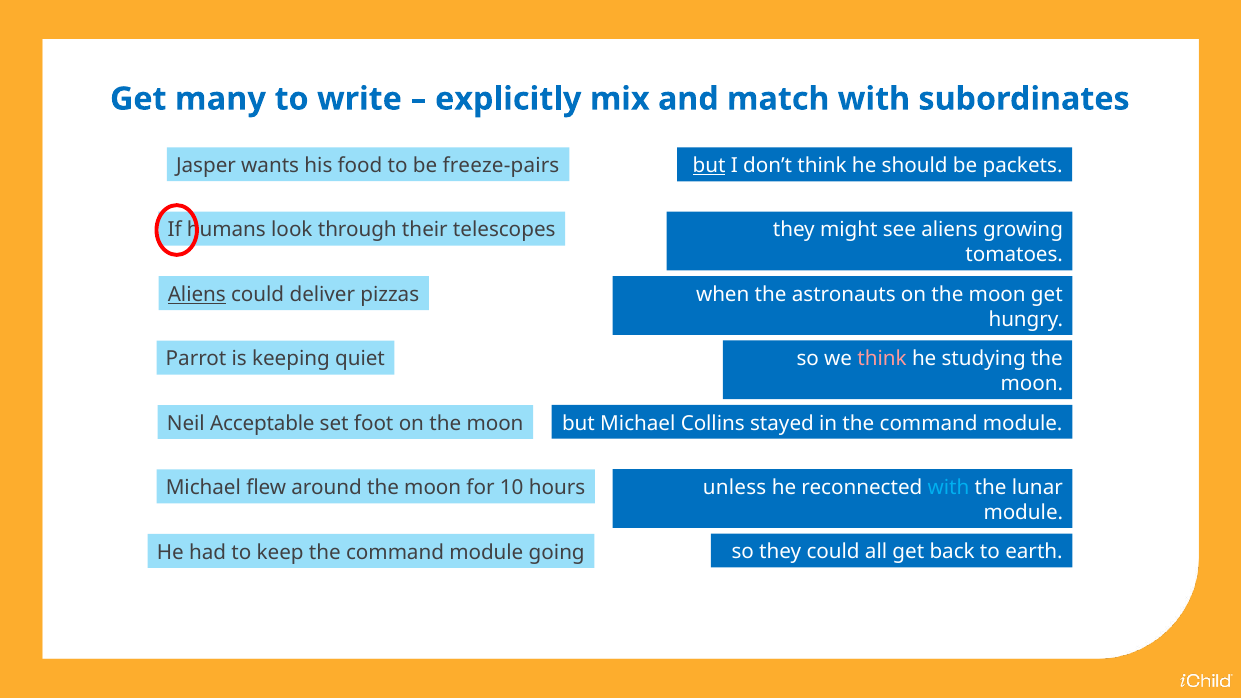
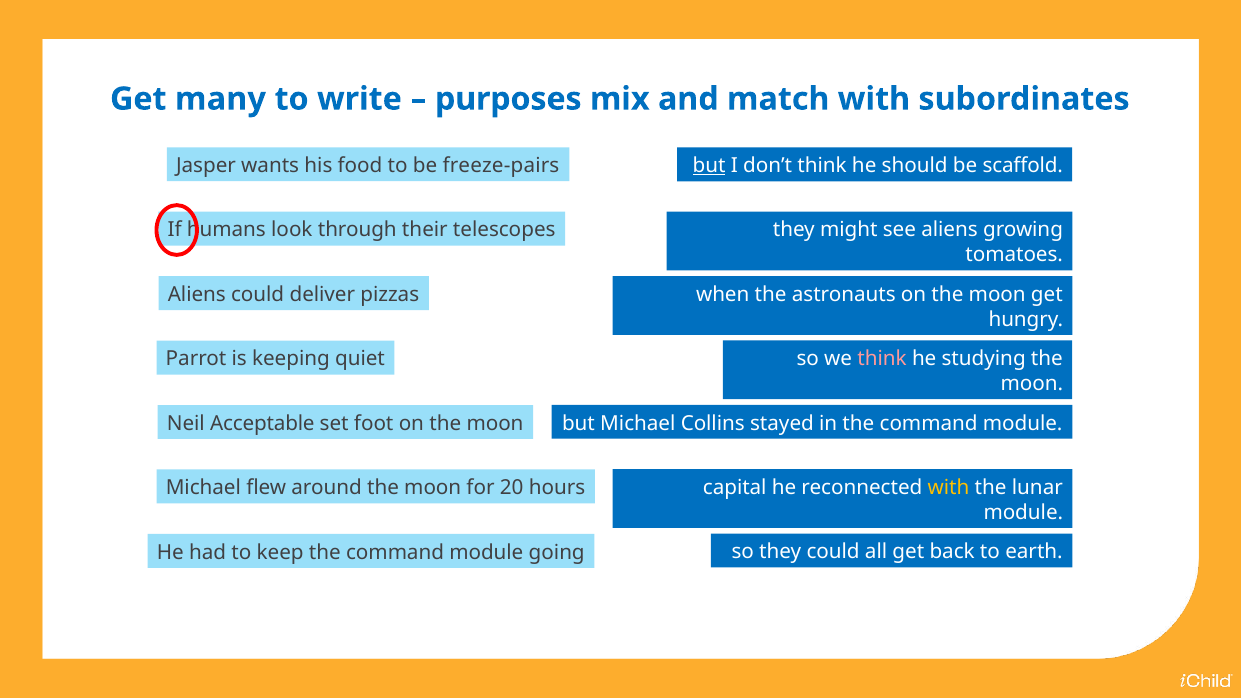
explicitly: explicitly -> purposes
packets: packets -> scaffold
Aliens at (197, 295) underline: present -> none
unless: unless -> capital
with at (949, 488) colour: light blue -> yellow
10: 10 -> 20
